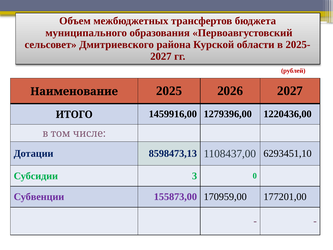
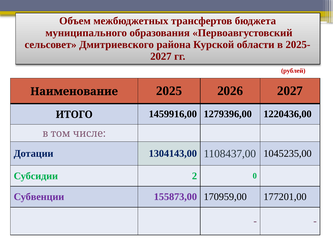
8598473,13: 8598473,13 -> 1304143,00
6293451,10: 6293451,10 -> 1045235,00
3: 3 -> 2
